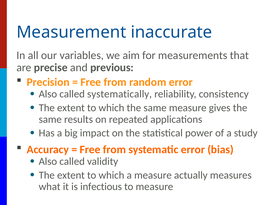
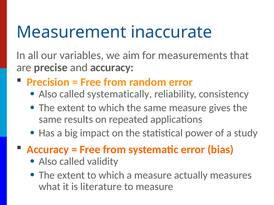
and previous: previous -> accuracy
infectious: infectious -> literature
